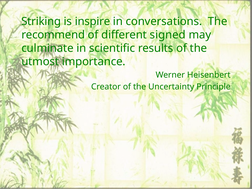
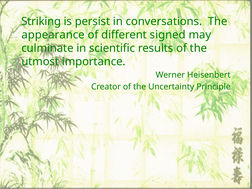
inspire: inspire -> persist
recommend: recommend -> appearance
